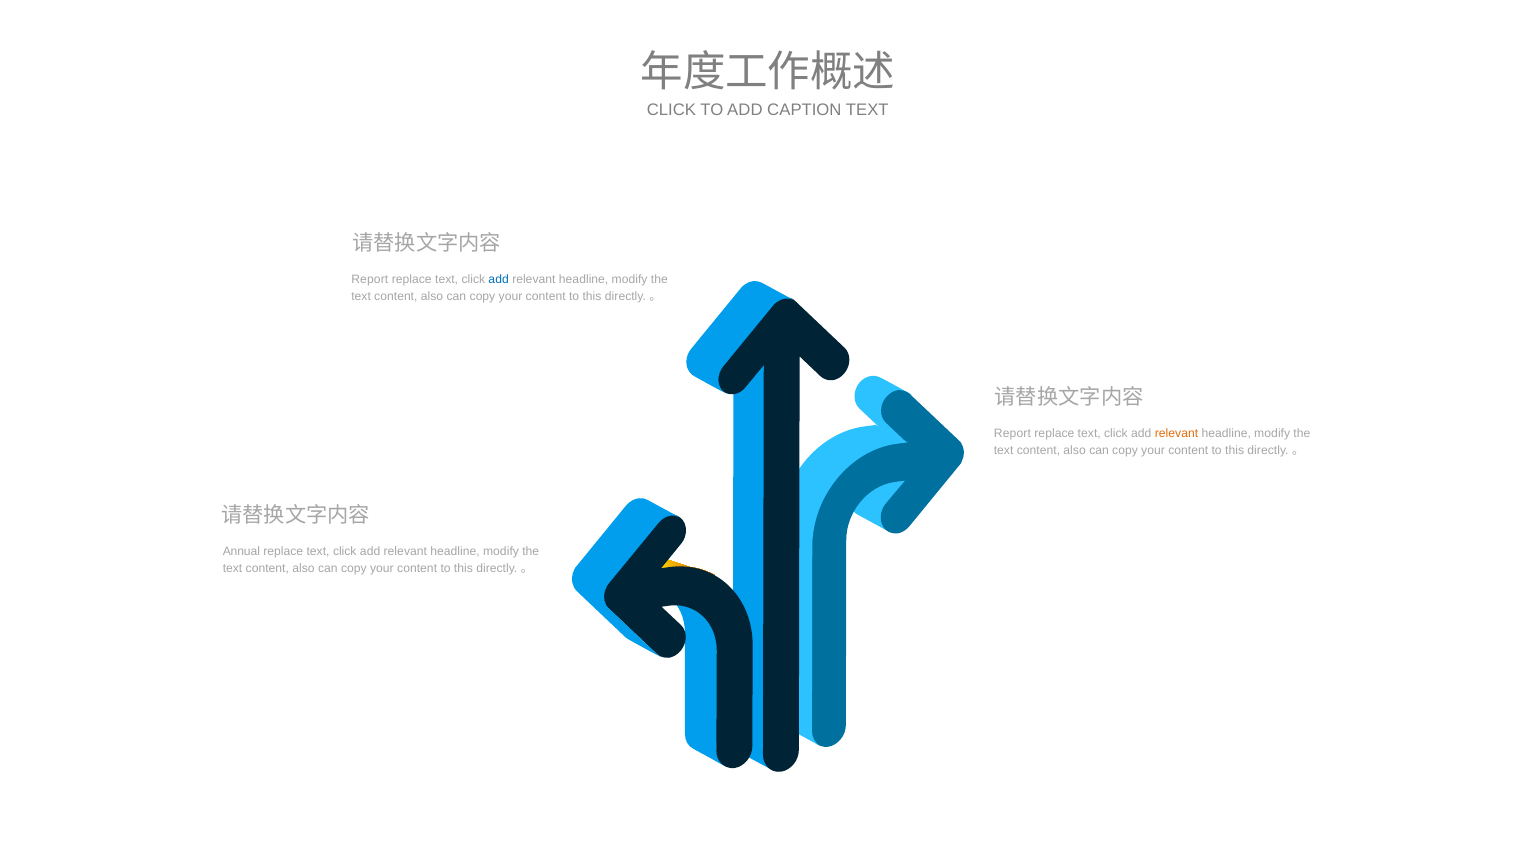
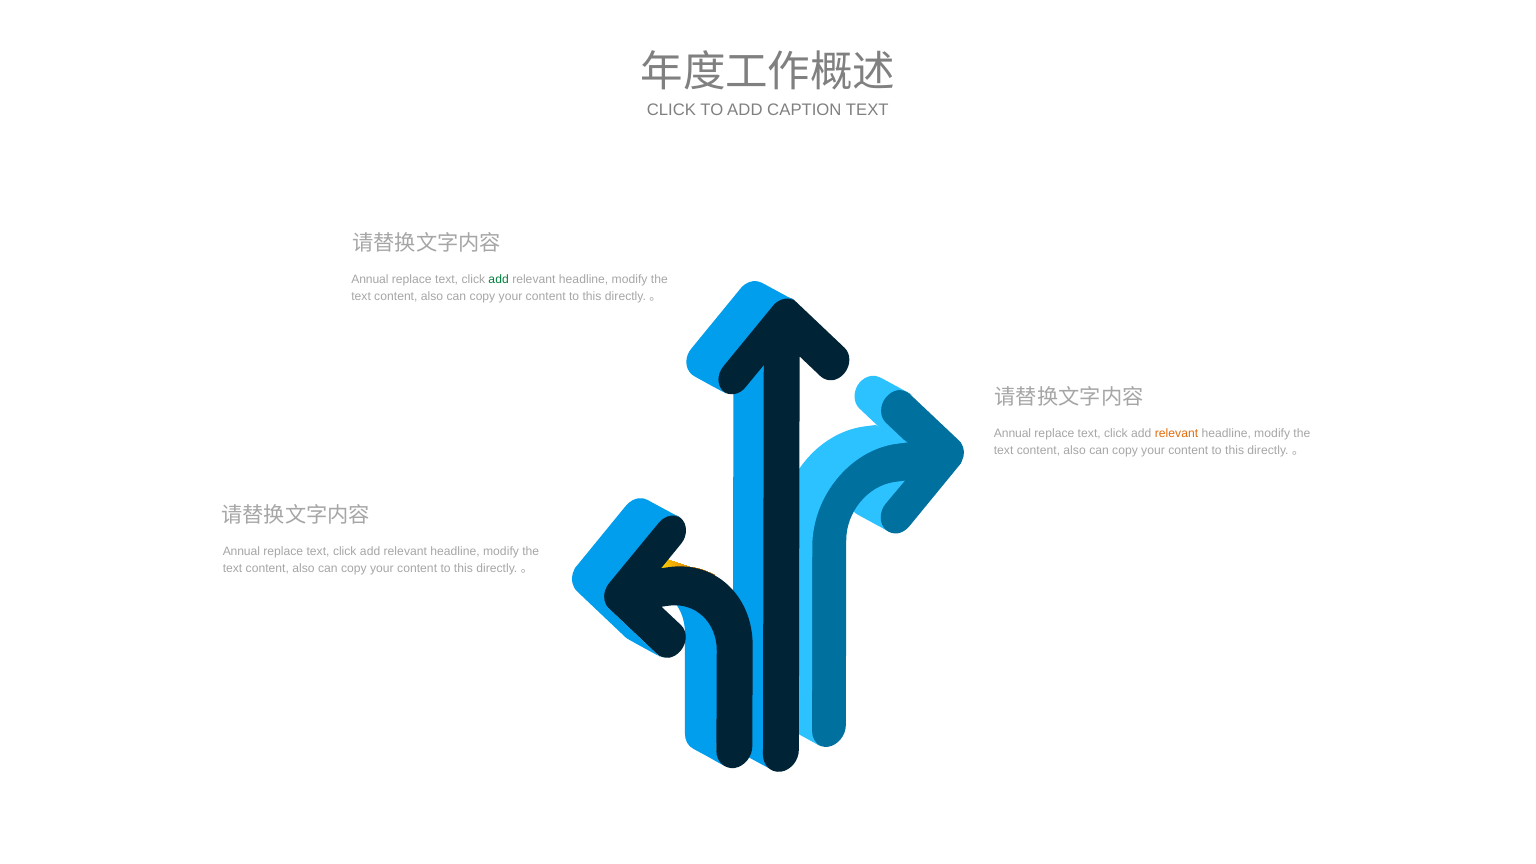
Report at (370, 279): Report -> Annual
add at (499, 279) colour: blue -> green
Report at (1012, 433): Report -> Annual
